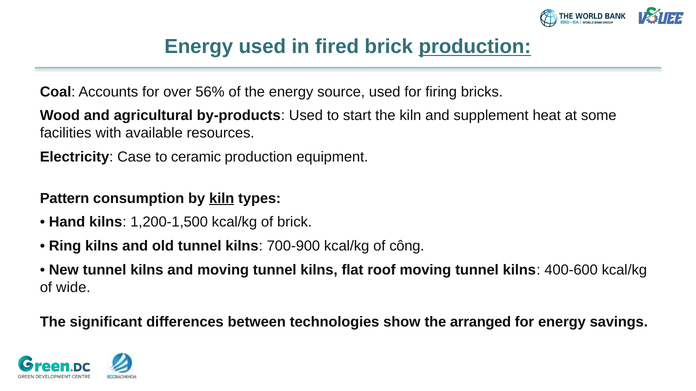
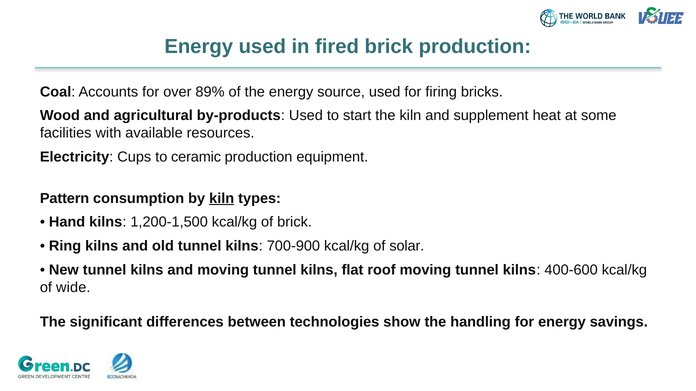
production at (475, 47) underline: present -> none
56%: 56% -> 89%
Case: Case -> Cups
công: công -> solar
arranged: arranged -> handling
